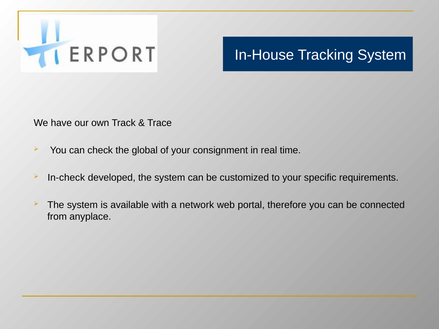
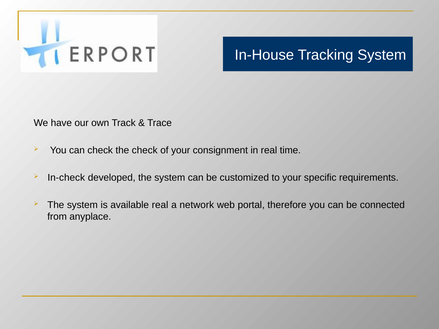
the global: global -> check
available with: with -> real
